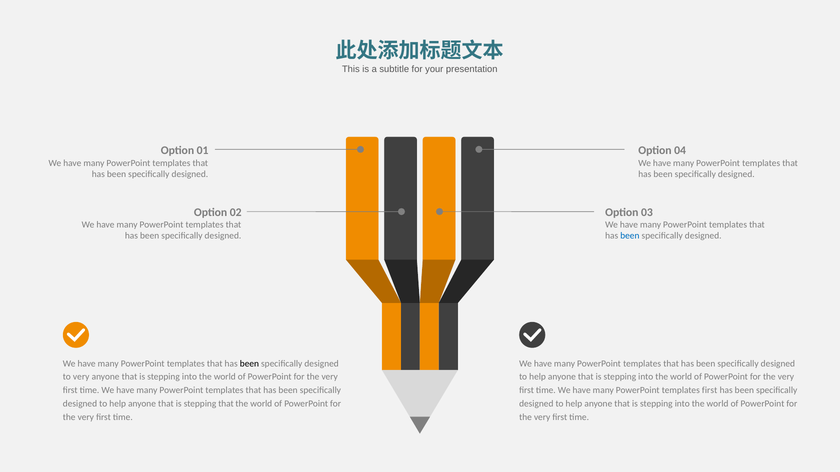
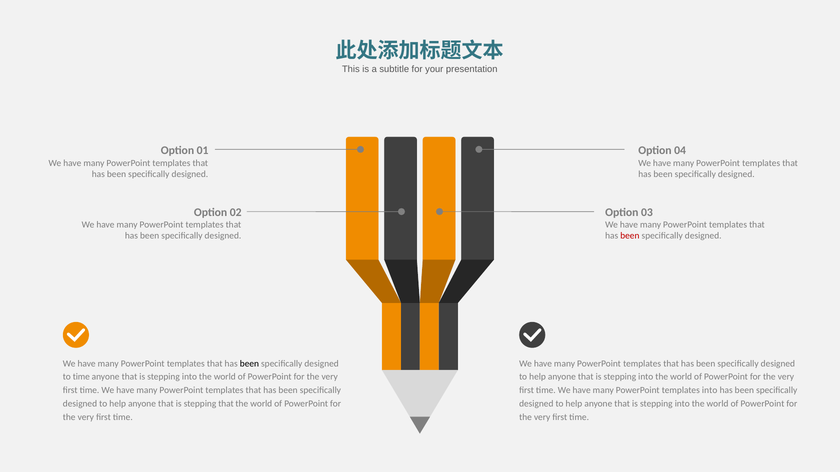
been at (630, 236) colour: blue -> red
to very: very -> time
templates first: first -> into
